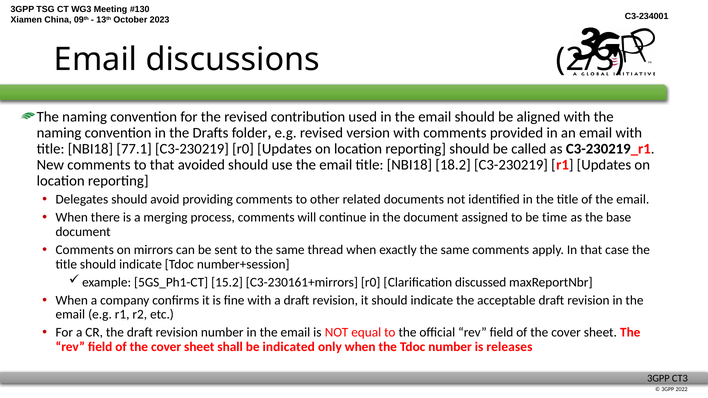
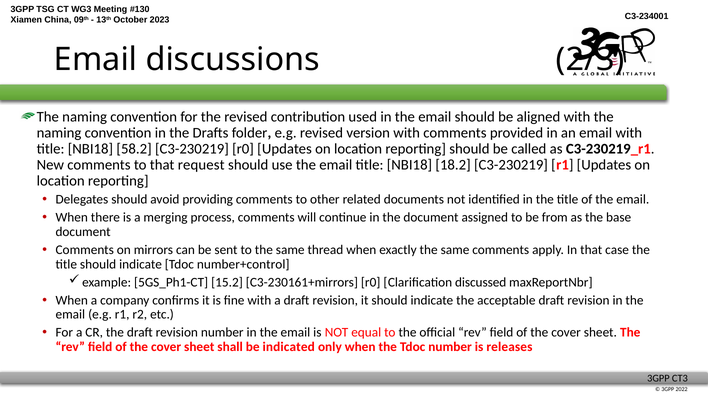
77.1: 77.1 -> 58.2
avoided: avoided -> request
time: time -> from
number+session: number+session -> number+control
